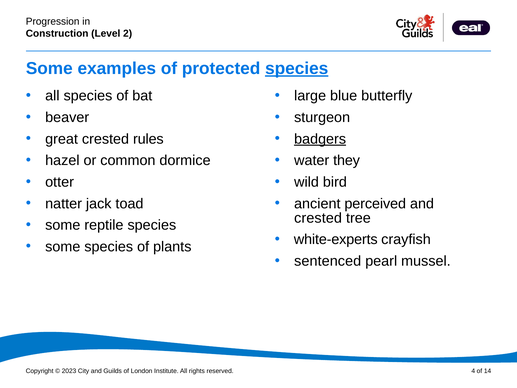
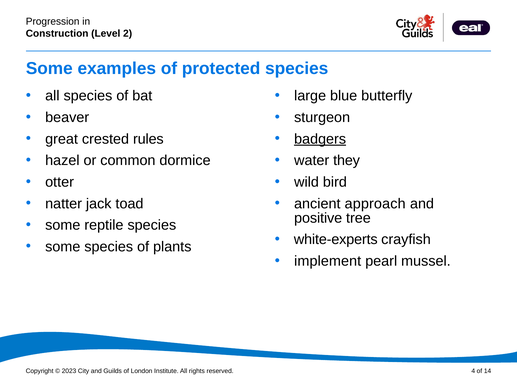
species at (297, 69) underline: present -> none
perceived: perceived -> approach
crested at (318, 218): crested -> positive
sentenced: sentenced -> implement
